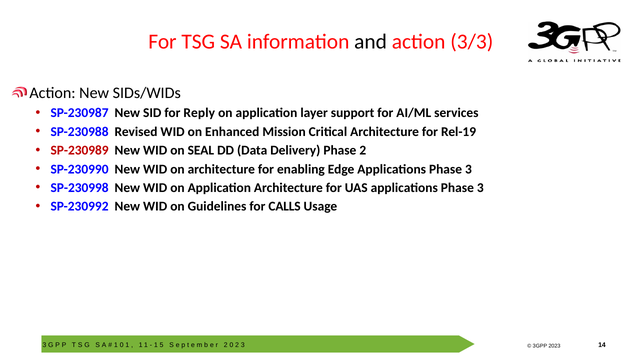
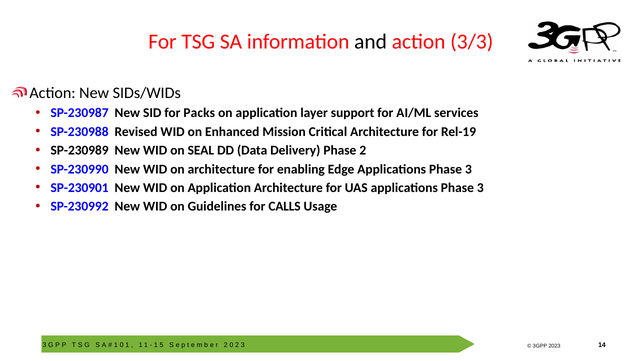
Reply: Reply -> Packs
SP-230989 colour: red -> black
SP-230998: SP-230998 -> SP-230901
